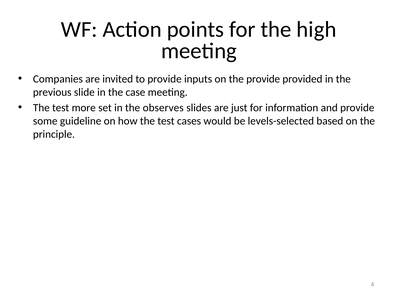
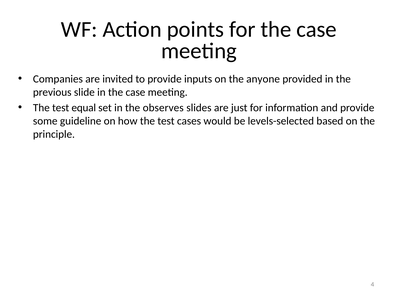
for the high: high -> case
the provide: provide -> anyone
more: more -> equal
